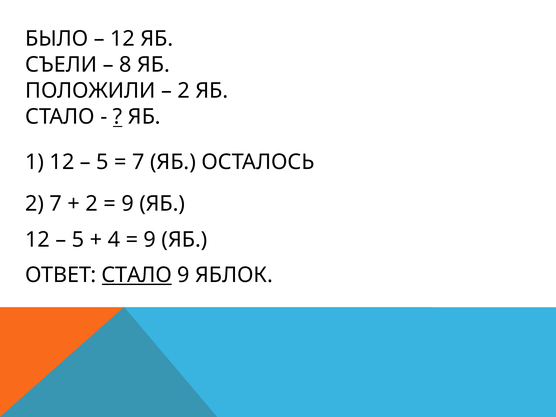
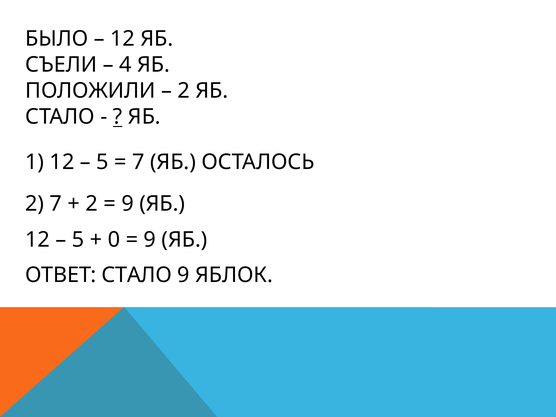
8: 8 -> 4
4: 4 -> 0
СТАЛО at (137, 275) underline: present -> none
